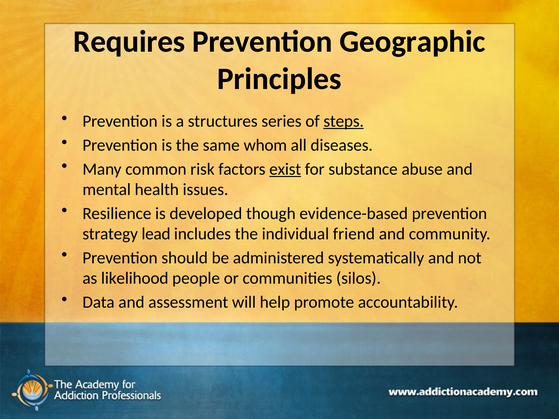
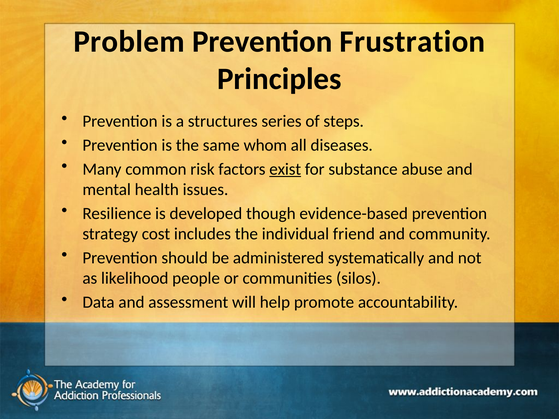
Requires: Requires -> Problem
Geographic: Geographic -> Frustration
steps underline: present -> none
lead: lead -> cost
